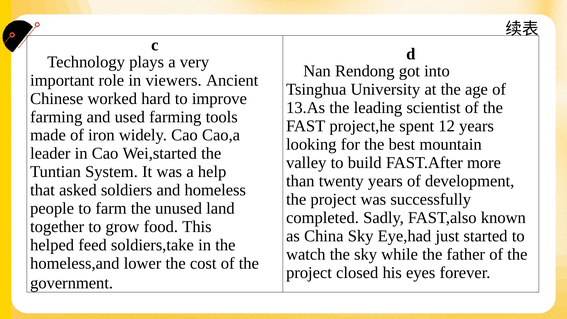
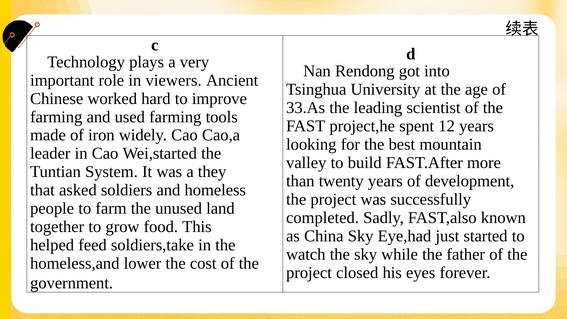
13.As: 13.As -> 33.As
help: help -> they
